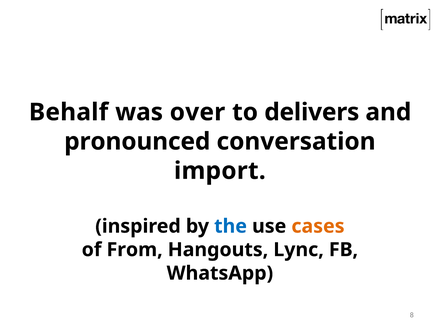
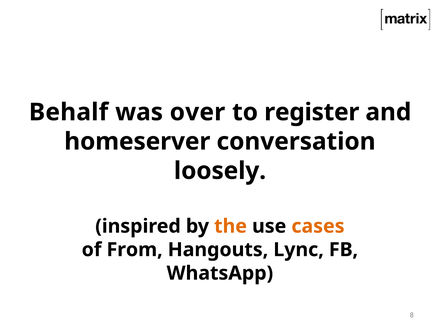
delivers: delivers -> register
pronounced: pronounced -> homeserver
import: import -> loosely
the colour: blue -> orange
